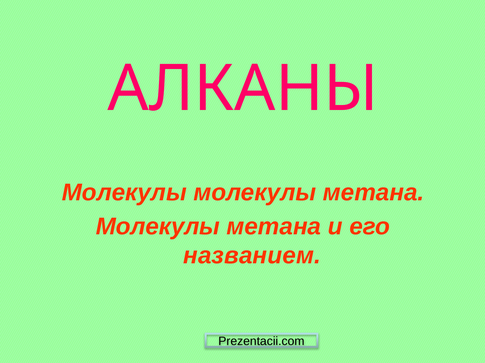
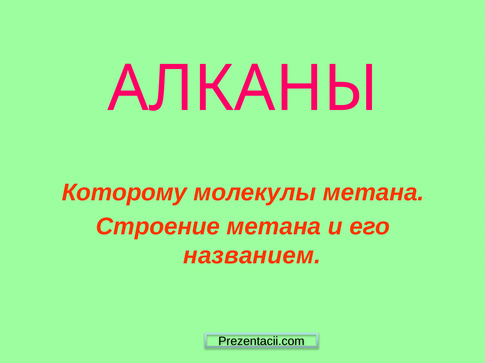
Молекулы at (124, 193): Молекулы -> Которому
Молекулы at (158, 227): Молекулы -> Строение
